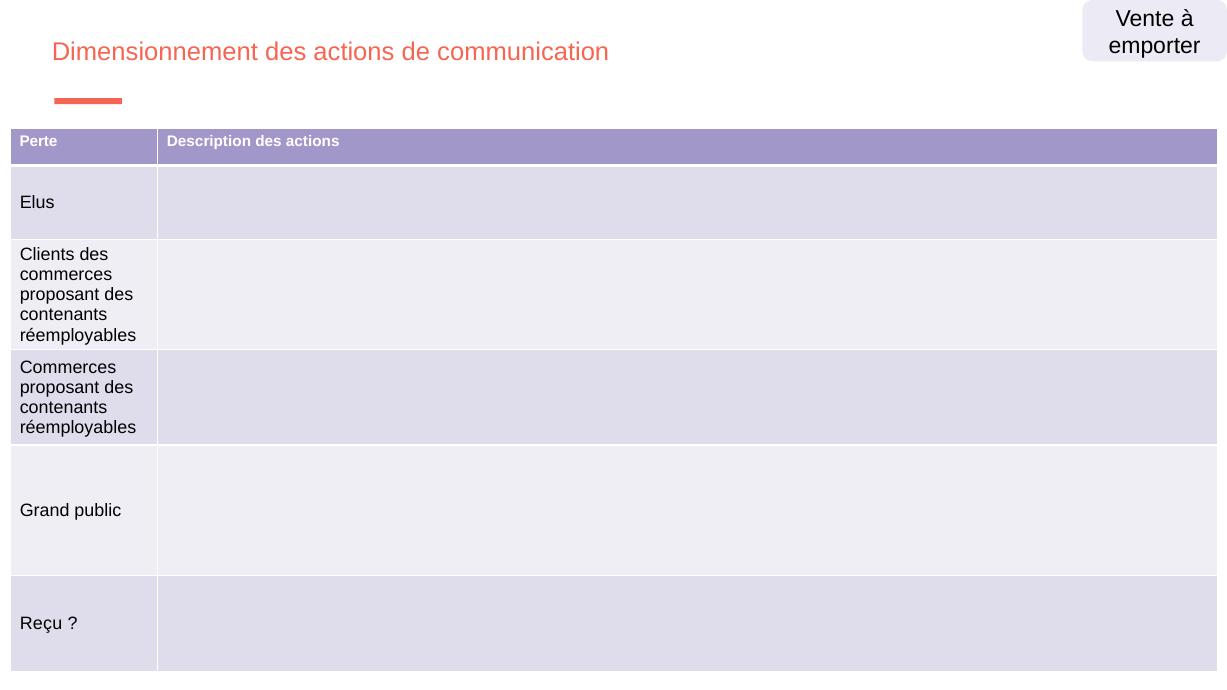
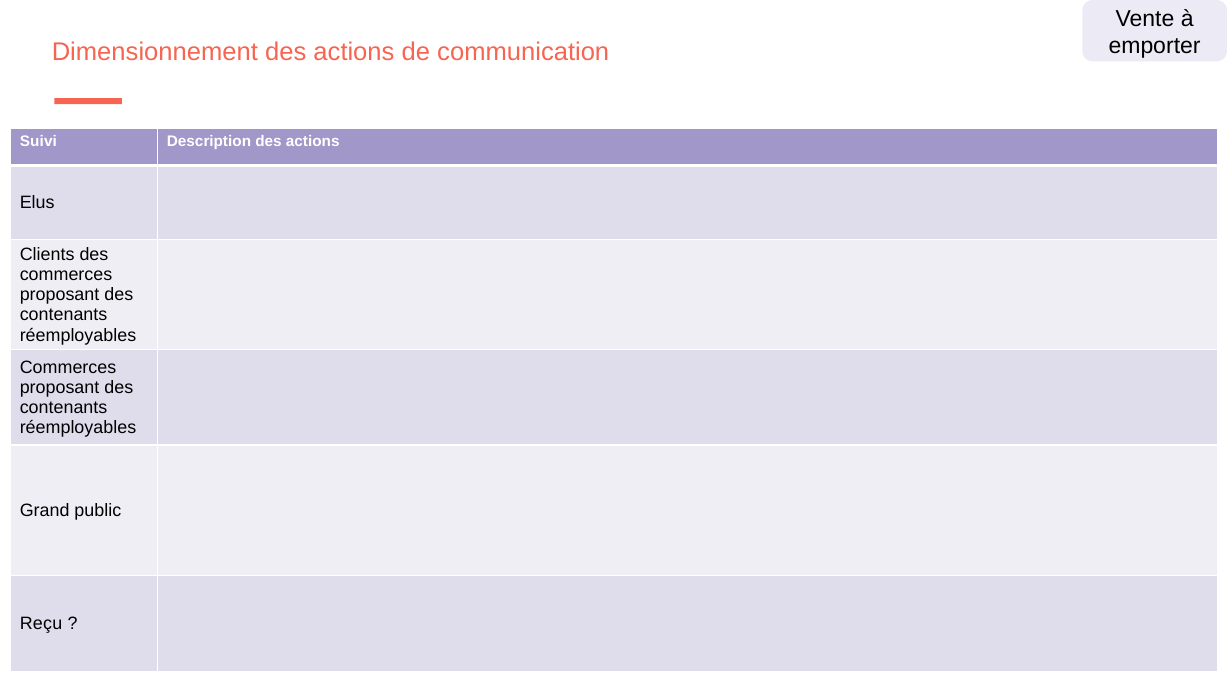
Perte: Perte -> Suivi
